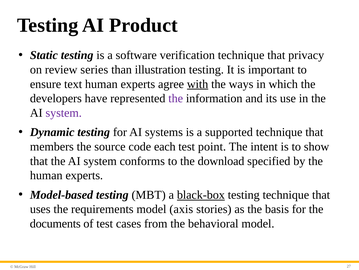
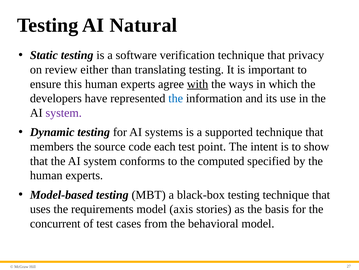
Product: Product -> Natural
series: series -> either
illustration: illustration -> translating
text: text -> this
the at (176, 98) colour: purple -> blue
download: download -> computed
black-box underline: present -> none
documents: documents -> concurrent
